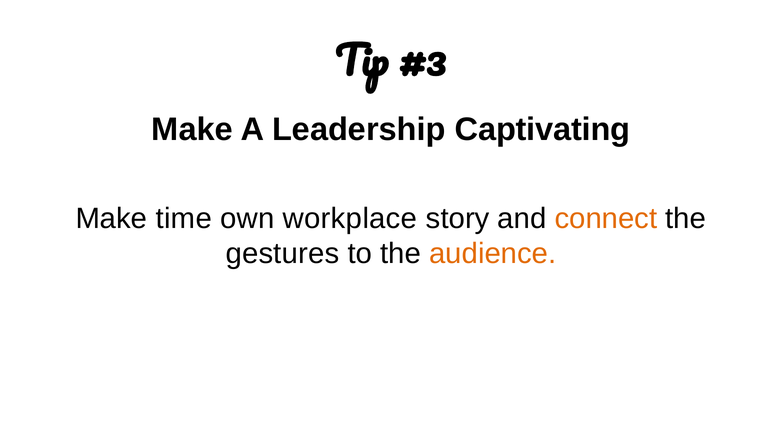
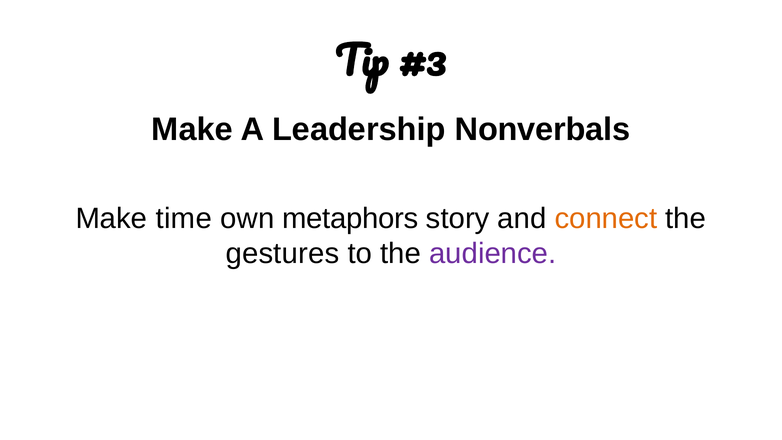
Captivating: Captivating -> Nonverbals
workplace: workplace -> metaphors
audience colour: orange -> purple
